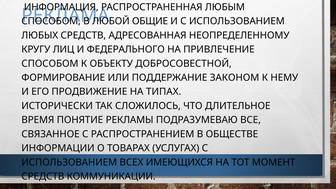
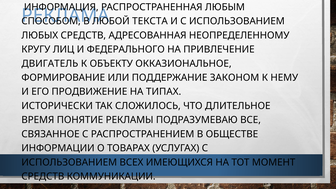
ОБЩИЕ: ОБЩИЕ -> ТЕКСТА
СПОСОБОМ at (50, 64): СПОСОБОМ -> ДВИГАТЕЛЬ
ДОБРОСОВЕСТНОЙ: ДОБРОСОВЕСТНОЙ -> ОККАЗИОНАЛЬНОЕ
